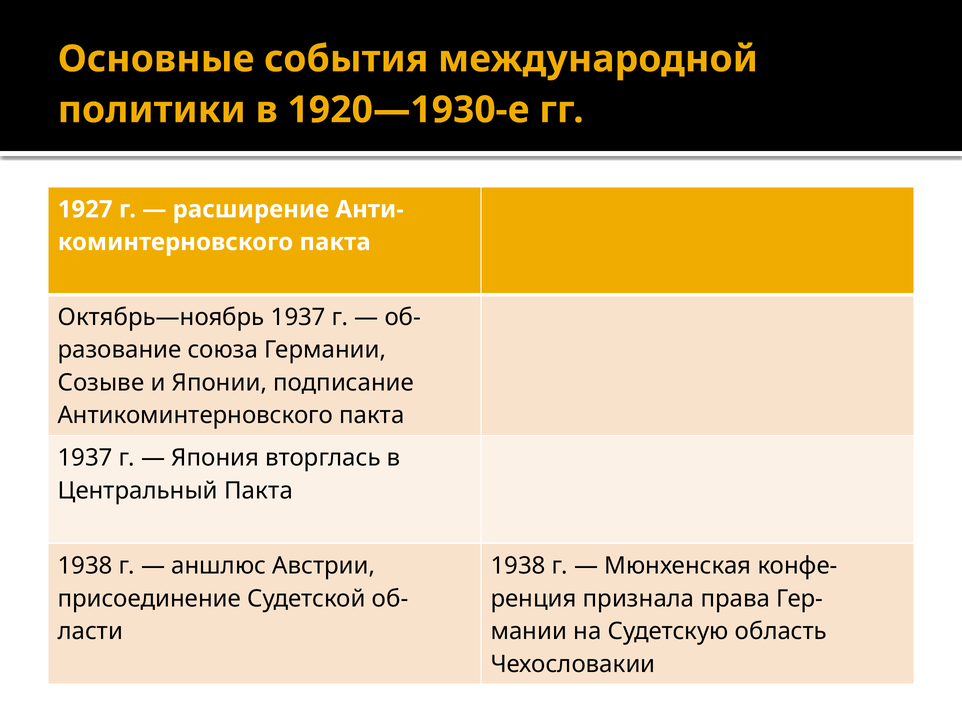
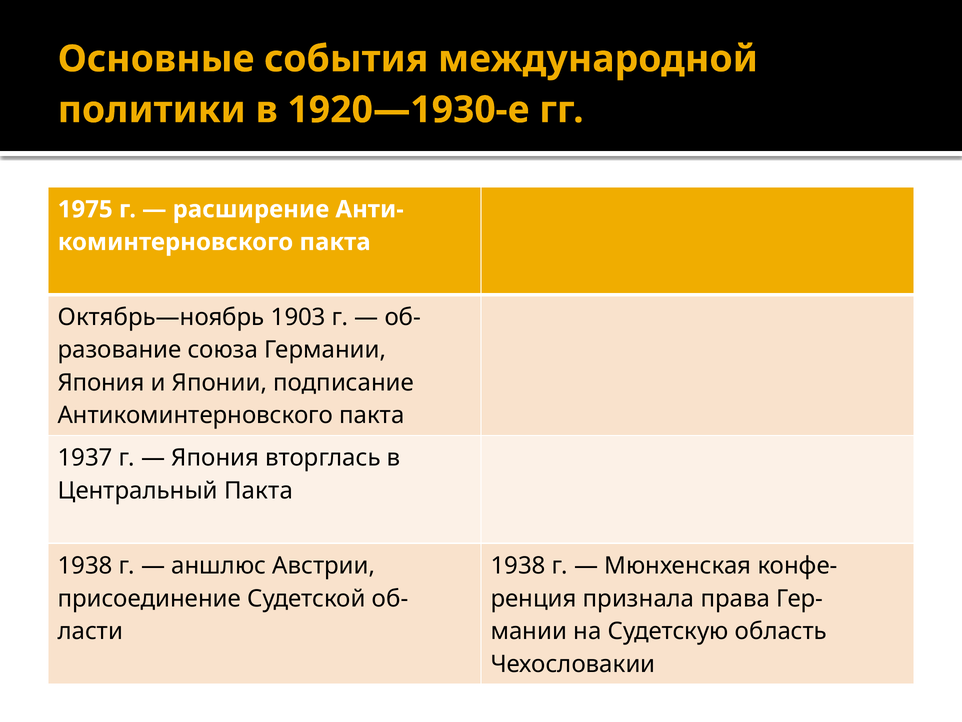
1927: 1927 -> 1975
Октябрь—ноябрь 1937: 1937 -> 1903
Созыве at (101, 383): Созыве -> Япония
